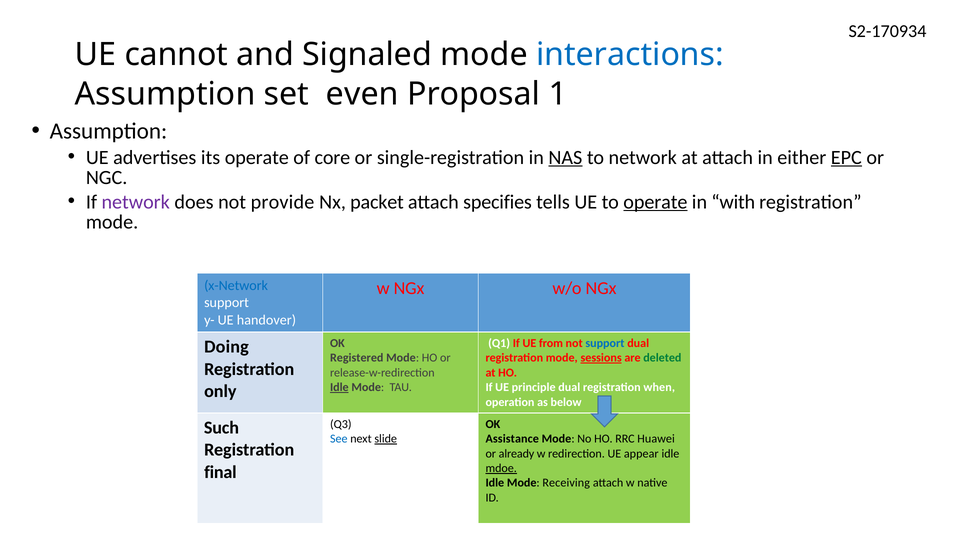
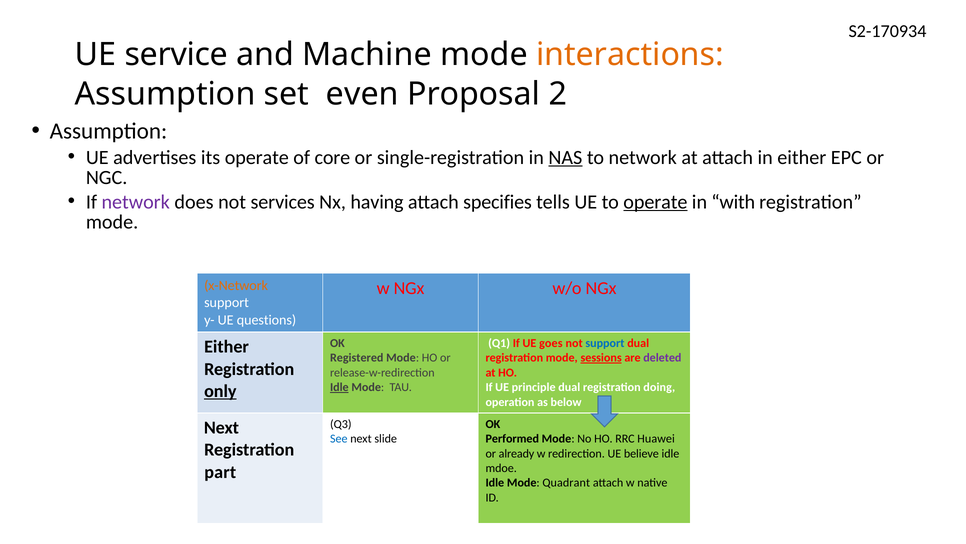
cannot: cannot -> service
Signaled: Signaled -> Machine
interactions colour: blue -> orange
1: 1 -> 2
EPC underline: present -> none
provide: provide -> services
packet: packet -> having
x-Network colour: blue -> orange
handover: handover -> questions
from: from -> goes
Doing at (226, 346): Doing -> Either
deleted colour: green -> purple
when: when -> doing
only underline: none -> present
Such at (221, 427): Such -> Next
slide underline: present -> none
Assistance: Assistance -> Performed
appear: appear -> believe
mdoe underline: present -> none
final: final -> part
Receiving: Receiving -> Quadrant
